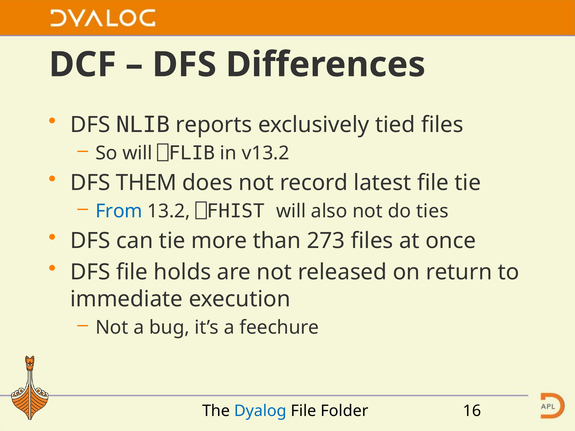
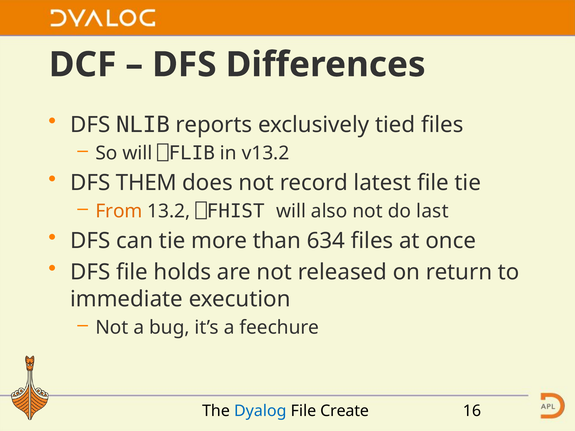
From colour: blue -> orange
ties: ties -> last
273: 273 -> 634
Folder: Folder -> Create
